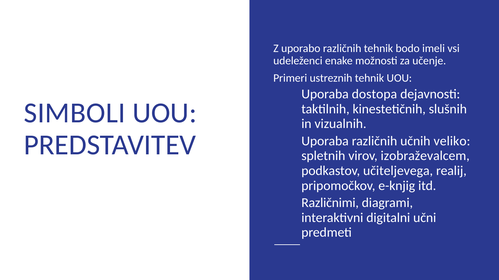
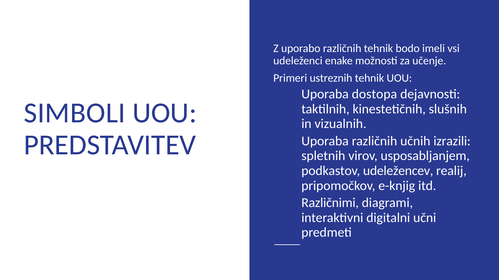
veliko: veliko -> izrazili
izobraževalcem: izobraževalcem -> usposabljanjem
učiteljevega: učiteljevega -> udeležencev
